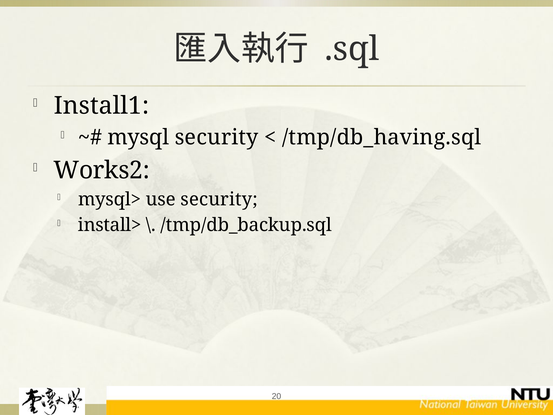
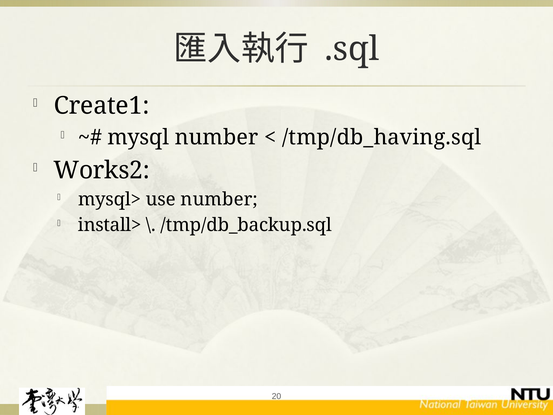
Install1: Install1 -> Create1
mysql security: security -> number
use security: security -> number
